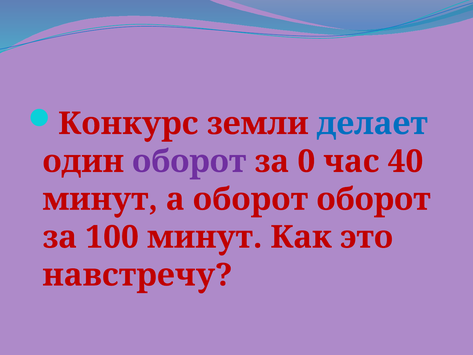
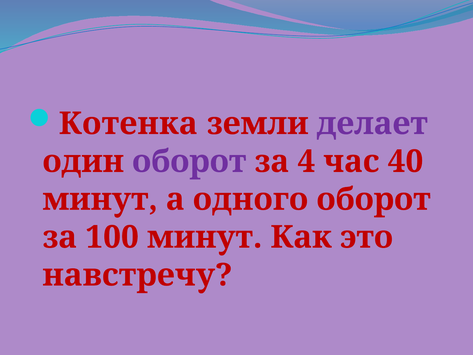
Конкурс: Конкурс -> Котенка
делает colour: blue -> purple
0: 0 -> 4
а оборот: оборот -> одного
